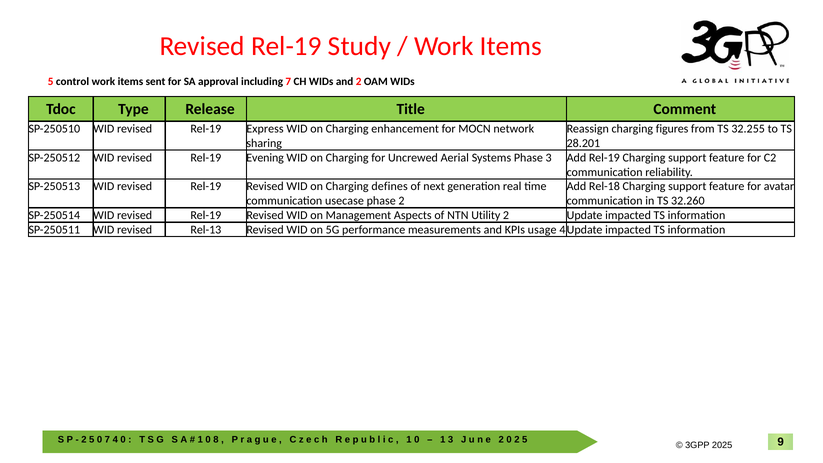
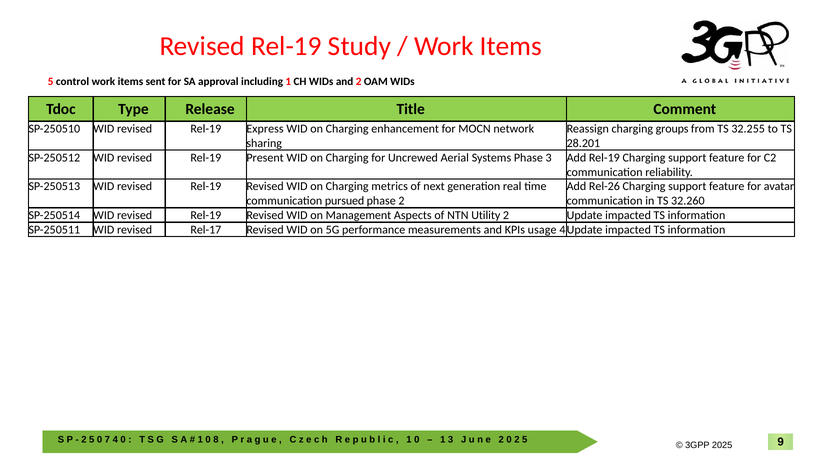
including 7: 7 -> 1
figures: figures -> groups
Evening: Evening -> Present
defines: defines -> metrics
Rel-18: Rel-18 -> Rel-26
usecase: usecase -> pursued
Rel-13: Rel-13 -> Rel-17
